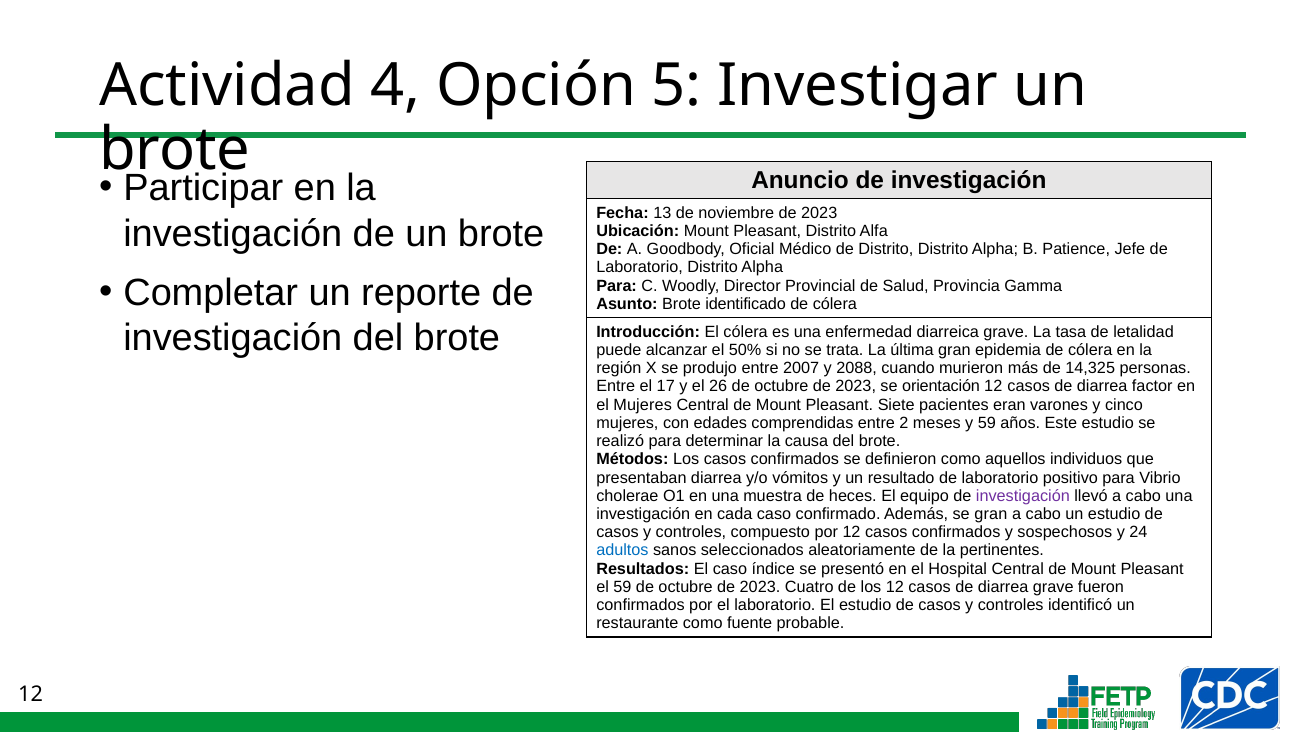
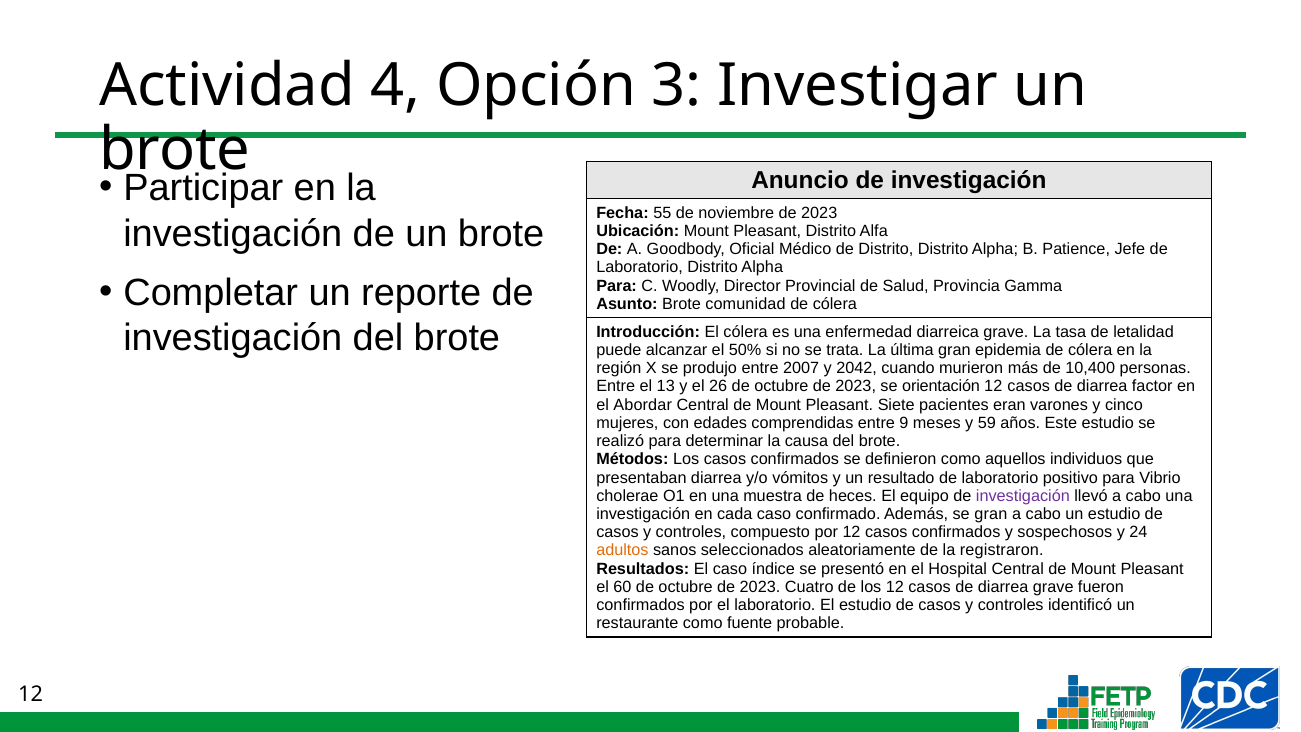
5: 5 -> 3
13: 13 -> 55
identificado: identificado -> comunidad
2088: 2088 -> 2042
14,325: 14,325 -> 10,400
17: 17 -> 13
el Mujeres: Mujeres -> Abordar
2: 2 -> 9
adultos colour: blue -> orange
pertinentes: pertinentes -> registraron
el 59: 59 -> 60
